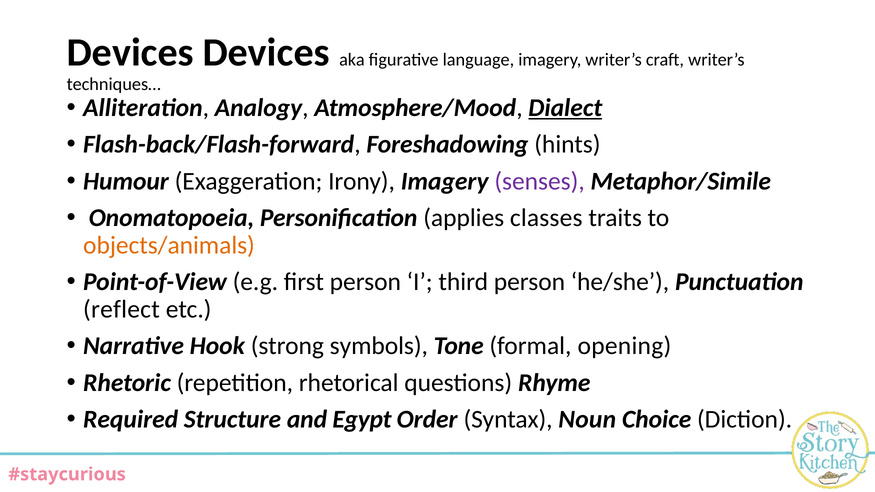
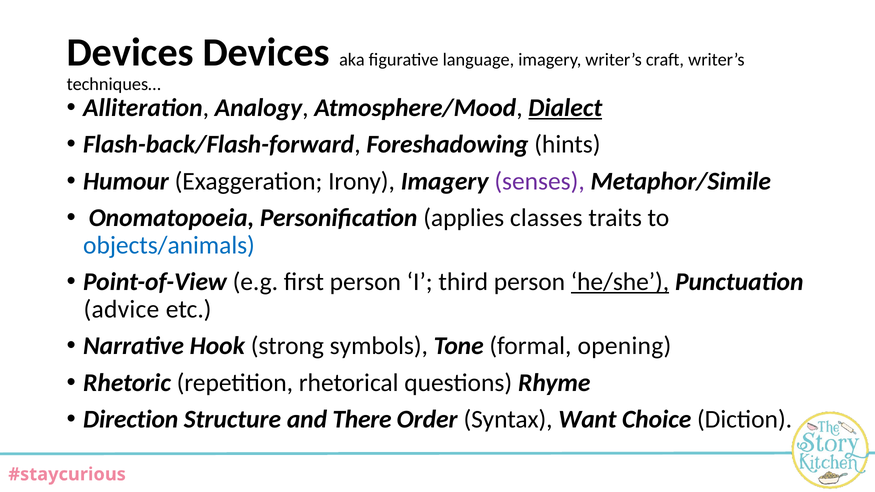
objects/animals colour: orange -> blue
he/she underline: none -> present
reflect: reflect -> advice
Required: Required -> Direction
Egypt: Egypt -> There
Noun: Noun -> Want
